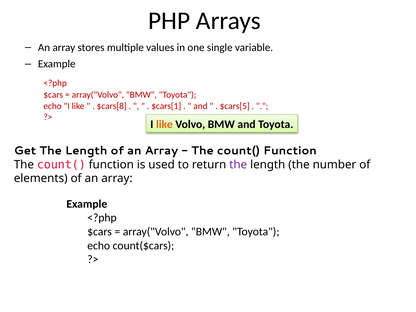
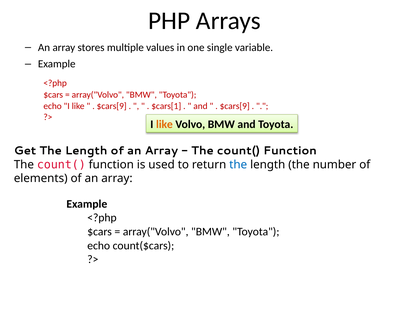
$cars[8 at (112, 106): $cars[8 -> $cars[9
$cars[5 at (235, 106): $cars[5 -> $cars[9
the at (238, 165) colour: purple -> blue
